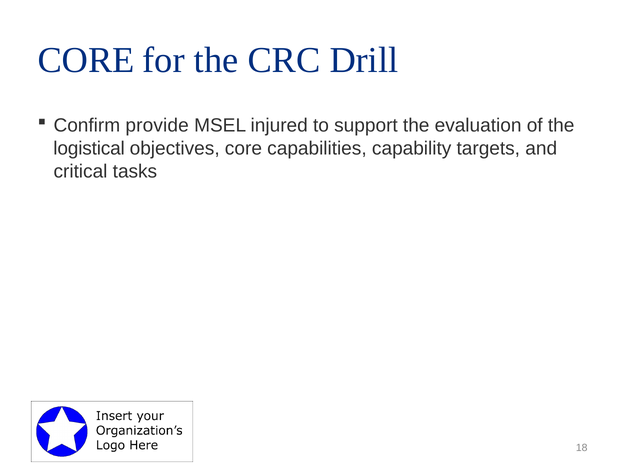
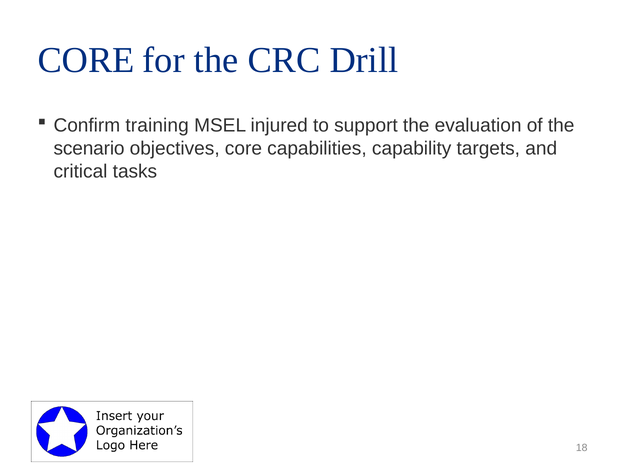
provide: provide -> training
logistical: logistical -> scenario
